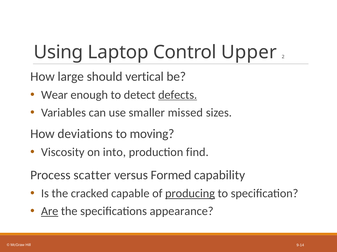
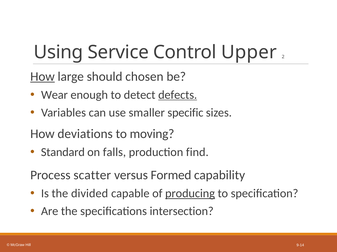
Laptop: Laptop -> Service
How at (42, 77) underline: none -> present
vertical: vertical -> chosen
missed: missed -> specific
Viscosity: Viscosity -> Standard
into: into -> falls
cracked: cracked -> divided
Are underline: present -> none
appearance: appearance -> intersection
